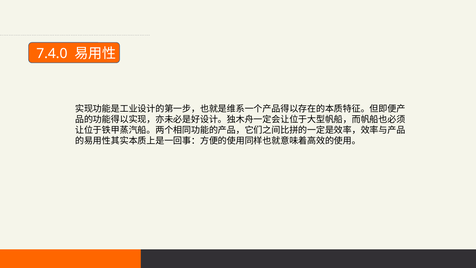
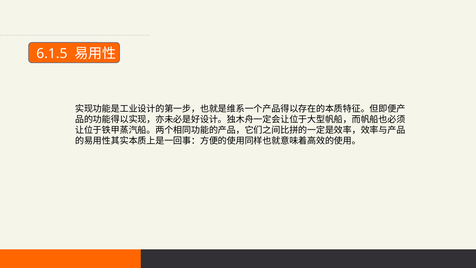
7.4.0: 7.4.0 -> 6.1.5
